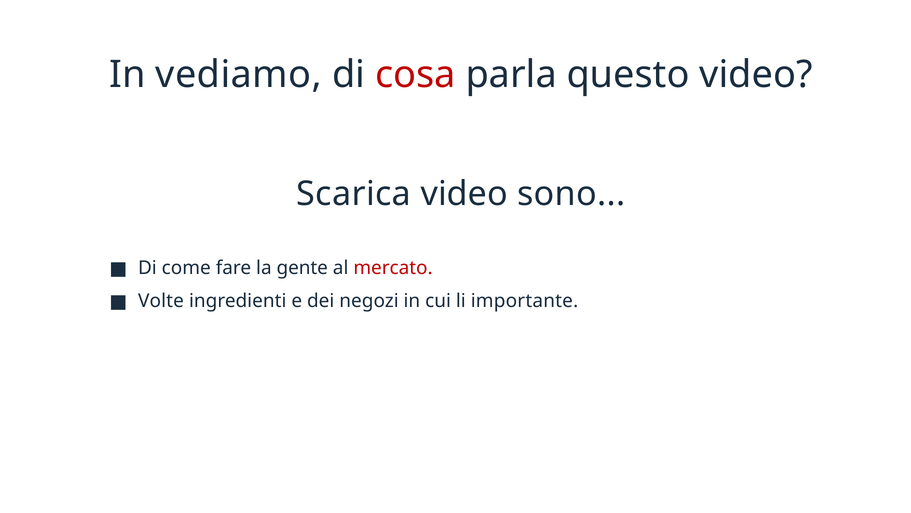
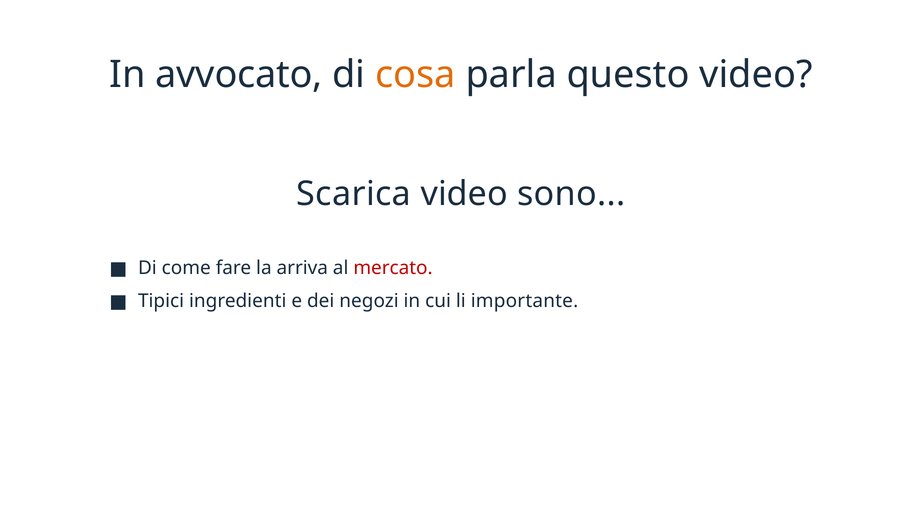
vediamo: vediamo -> avvocato
cosa colour: red -> orange
gente: gente -> arriva
Volte: Volte -> Tipici
